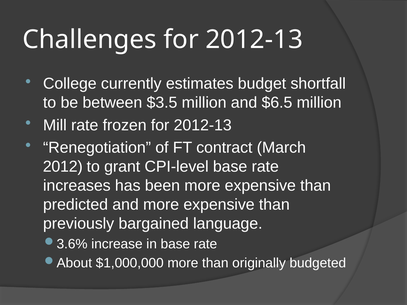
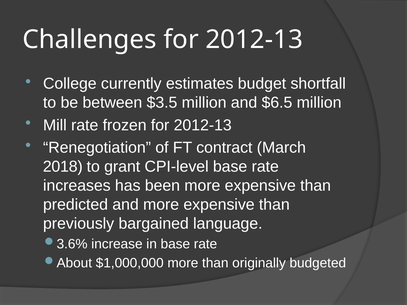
2012: 2012 -> 2018
